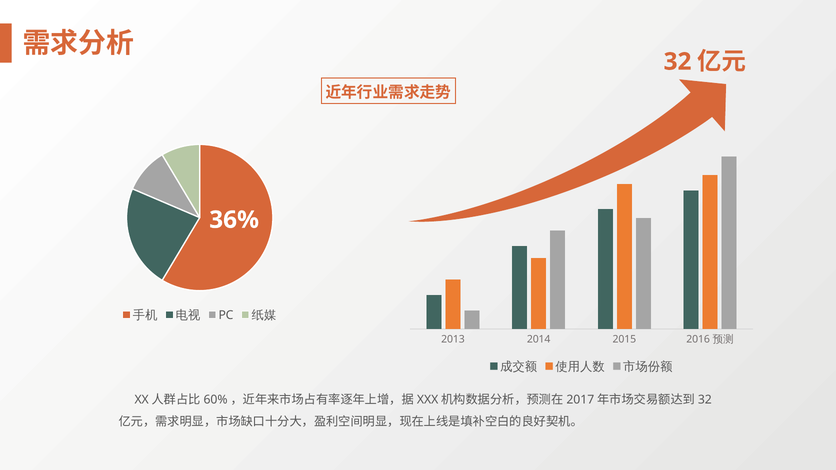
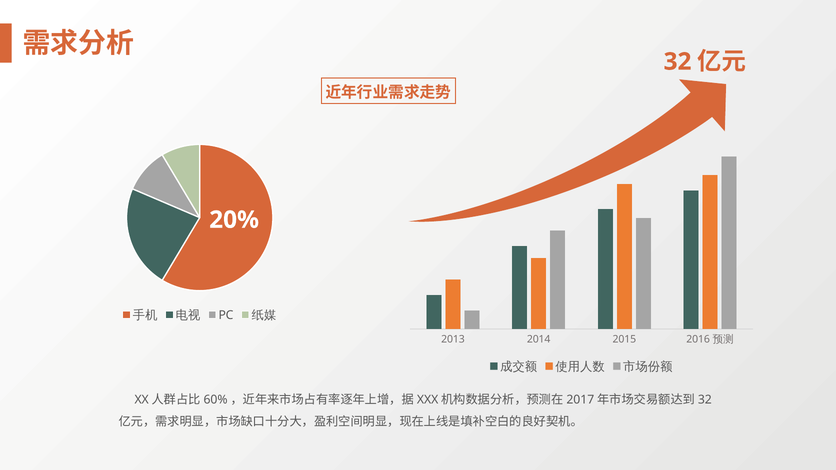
36%: 36% -> 20%
